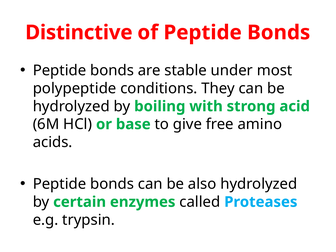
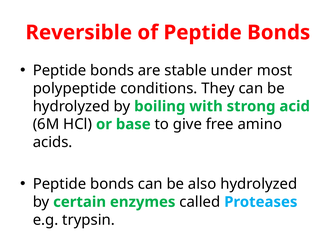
Distinctive: Distinctive -> Reversible
